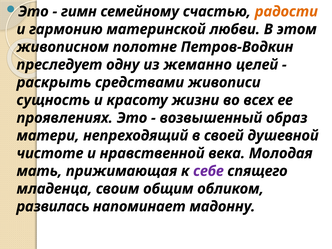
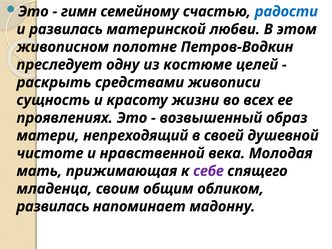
радости colour: orange -> blue
и гармонию: гармонию -> развилась
жеманно: жеманно -> костюме
